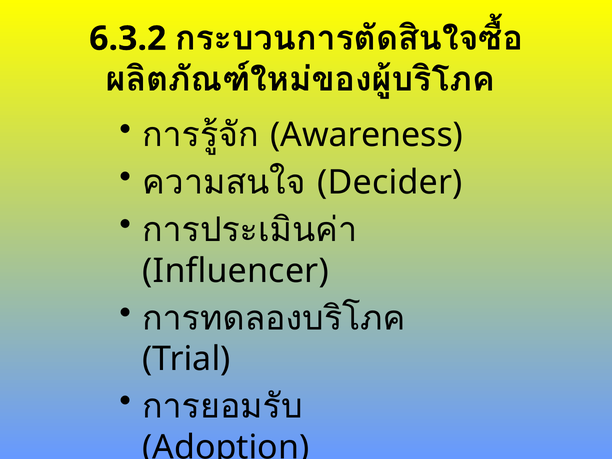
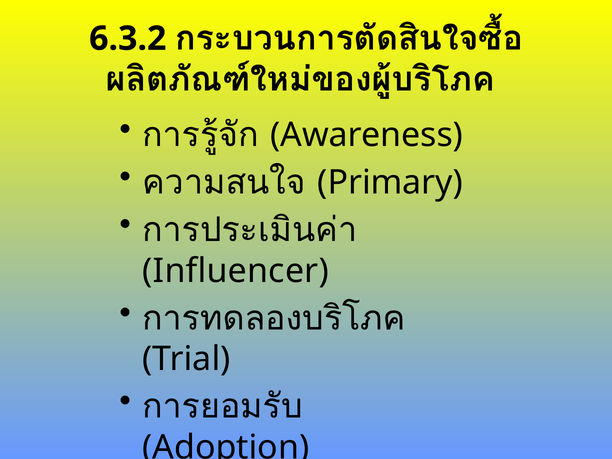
Decider: Decider -> Primary
